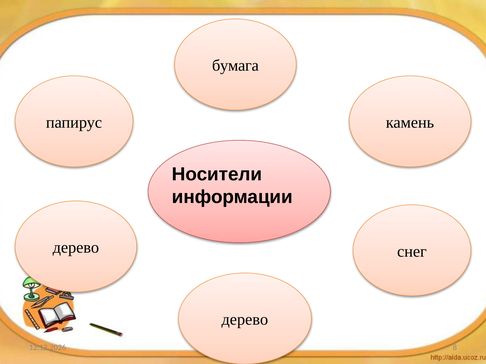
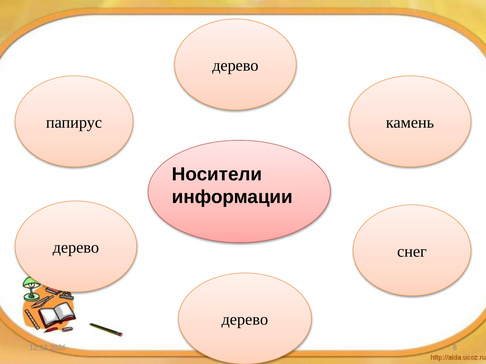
бумага at (235, 66): бумага -> дерево
